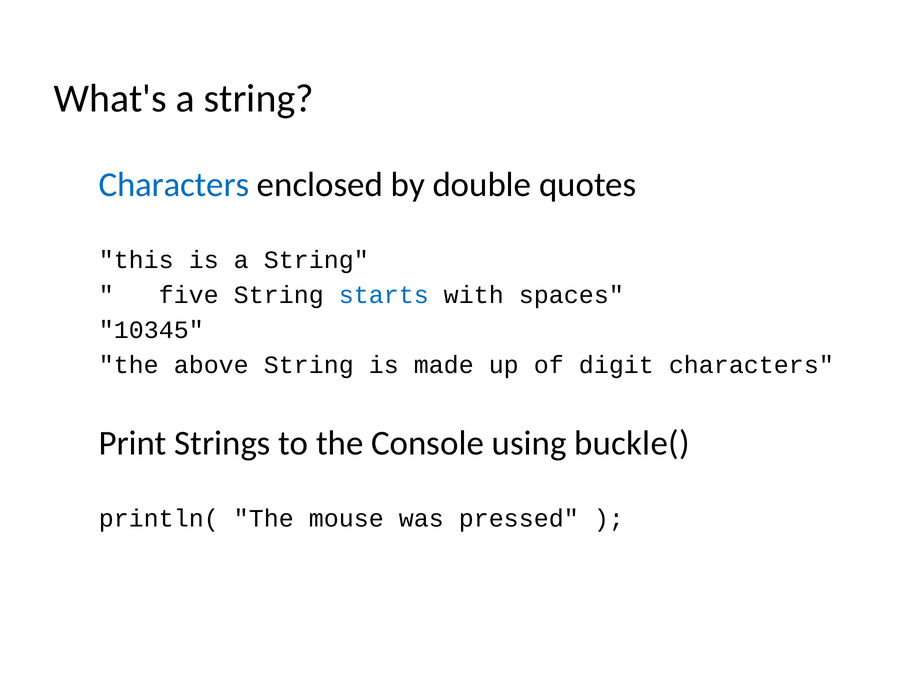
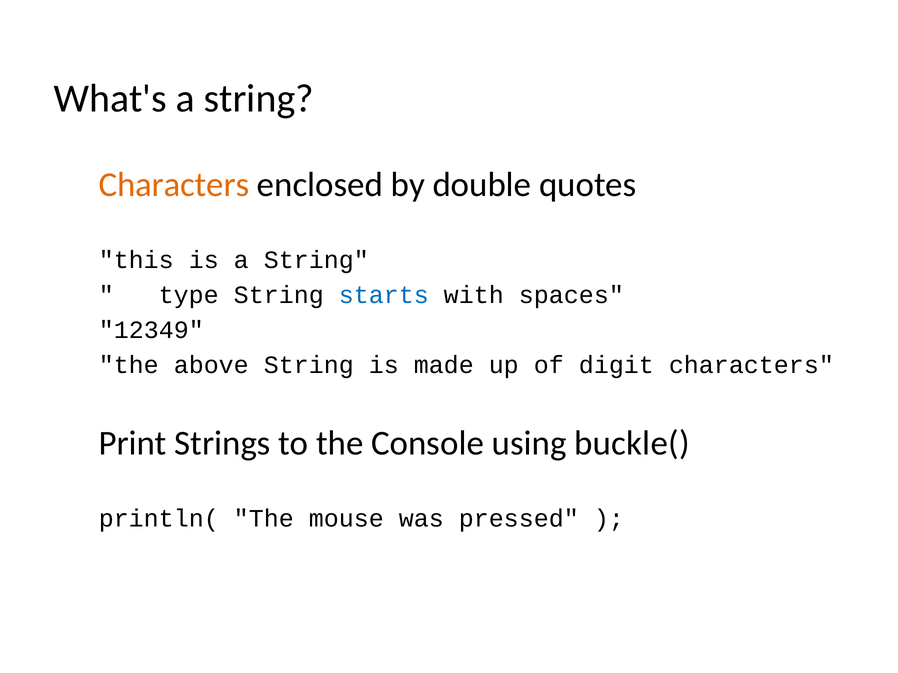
Characters at (174, 185) colour: blue -> orange
five: five -> type
10345: 10345 -> 12349
